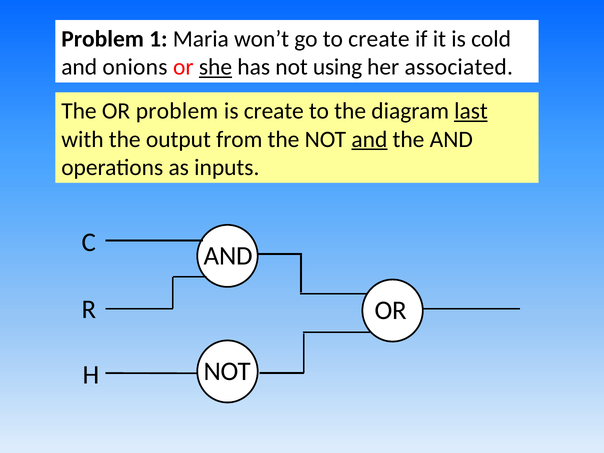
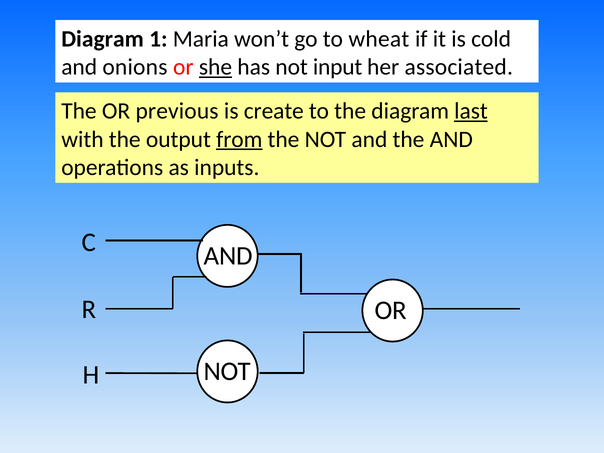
Problem at (103, 39): Problem -> Diagram
to create: create -> wheat
using: using -> input
OR problem: problem -> previous
from underline: none -> present
and at (369, 139) underline: present -> none
